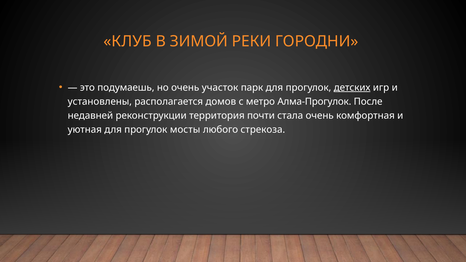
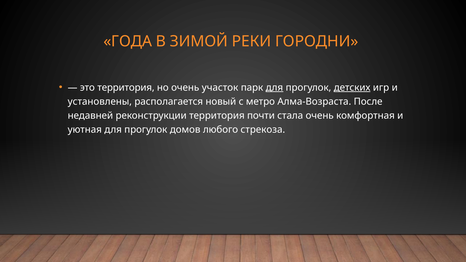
КЛУБ: КЛУБ -> ГОДА
это подумаешь: подумаешь -> территория
для at (274, 88) underline: none -> present
домов: домов -> новый
Алма-Прогулок: Алма-Прогулок -> Алма-Возраста
мосты: мосты -> домов
